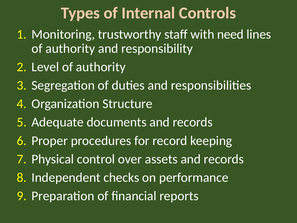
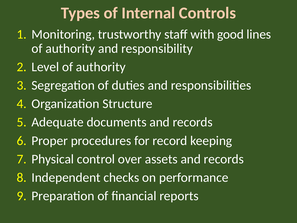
need: need -> good
